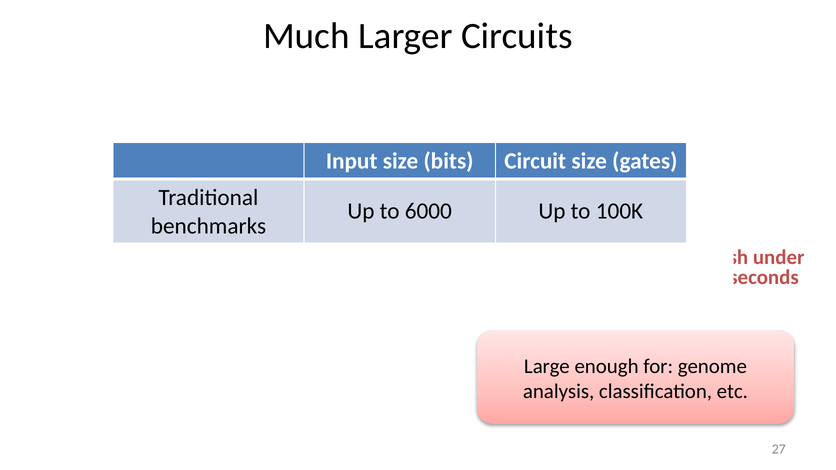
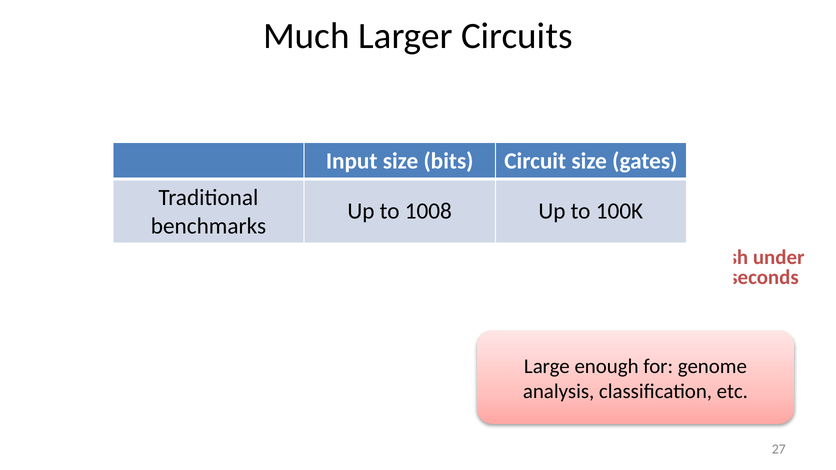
6000: 6000 -> 1008
